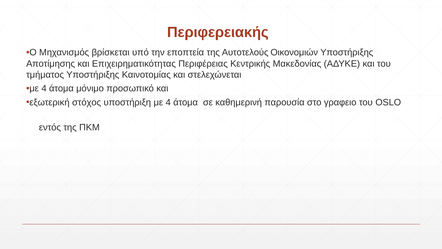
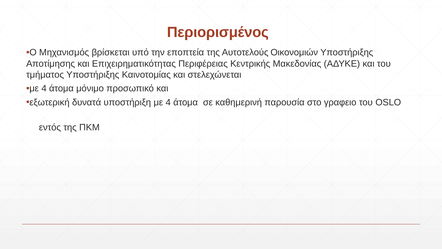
Περιφερειακής: Περιφερειακής -> Περιορισμένος
στόχος: στόχος -> δυνατά
